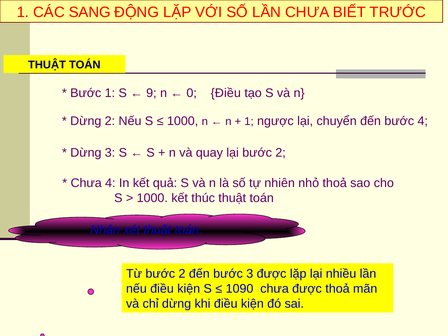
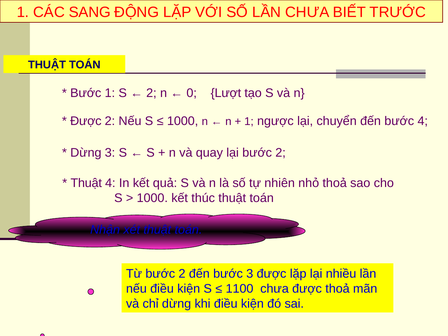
9 at (151, 93): 9 -> 2
0 Điều: Điều -> Lượt
Dừng at (86, 121): Dừng -> Được
Chưa at (86, 183): Chưa -> Thuật
1090: 1090 -> 1100
